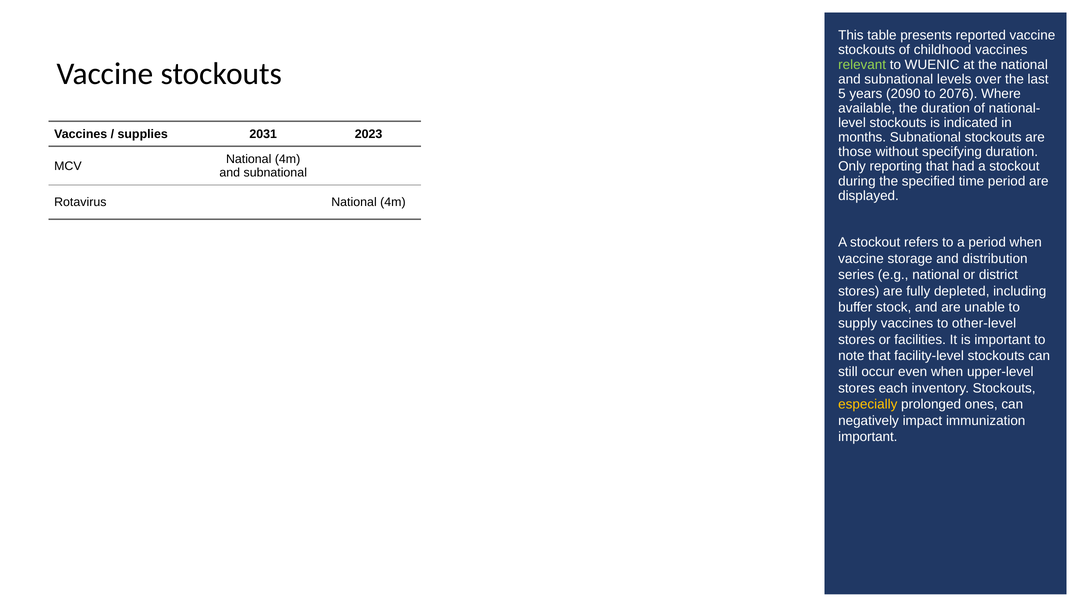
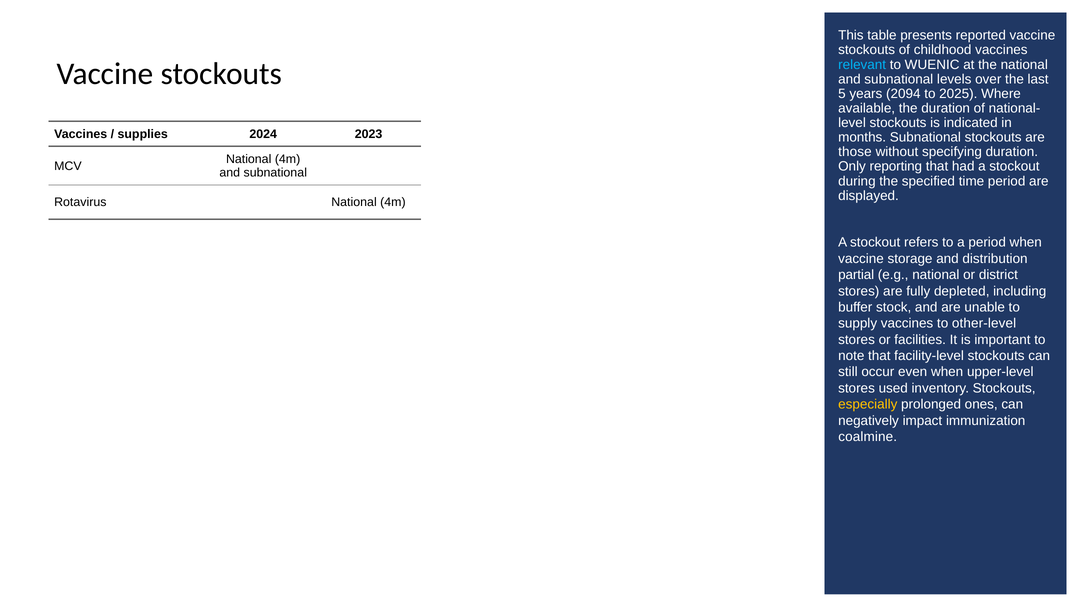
relevant colour: light green -> light blue
2090: 2090 -> 2094
2076: 2076 -> 2025
2031: 2031 -> 2024
series: series -> partial
each: each -> used
important at (868, 437): important -> coalmine
